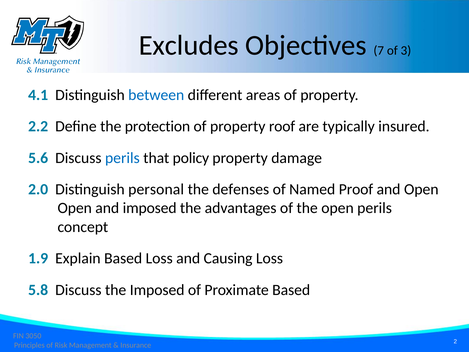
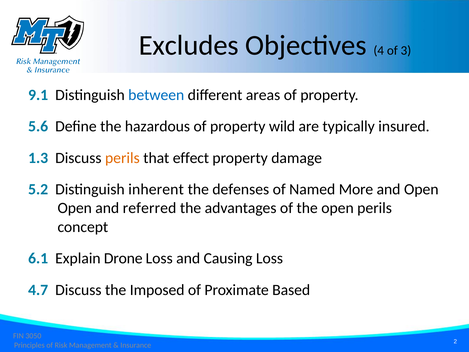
7: 7 -> 4
4.1: 4.1 -> 9.1
2.2: 2.2 -> 5.6
protection: protection -> hazardous
roof: roof -> wild
5.6: 5.6 -> 1.3
perils at (122, 158) colour: blue -> orange
policy: policy -> effect
2.0: 2.0 -> 5.2
personal: personal -> inherent
Proof: Proof -> More
and imposed: imposed -> referred
1.9: 1.9 -> 6.1
Explain Based: Based -> Drone
5.8: 5.8 -> 4.7
